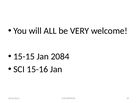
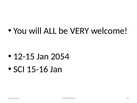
15-15: 15-15 -> 12-15
2084: 2084 -> 2054
